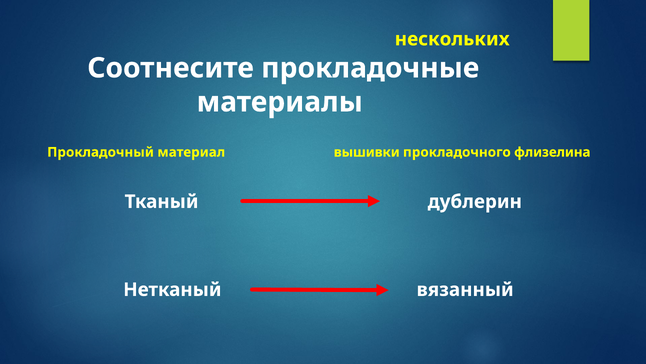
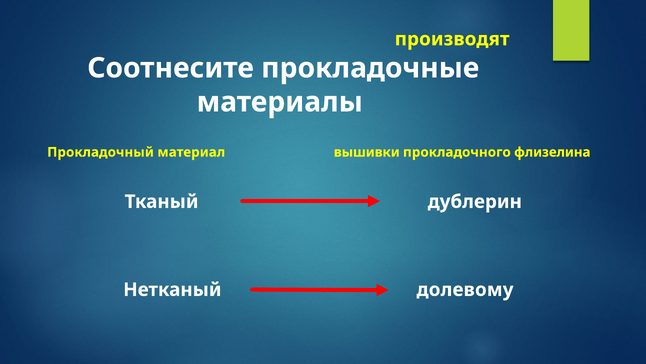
нескольких: нескольких -> производят
вязанный: вязанный -> долевому
